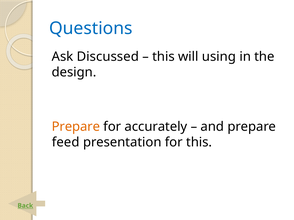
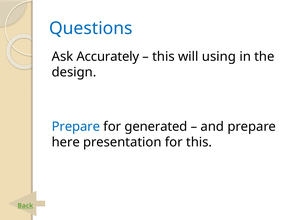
Discussed: Discussed -> Accurately
Prepare at (76, 127) colour: orange -> blue
accurately: accurately -> generated
feed: feed -> here
